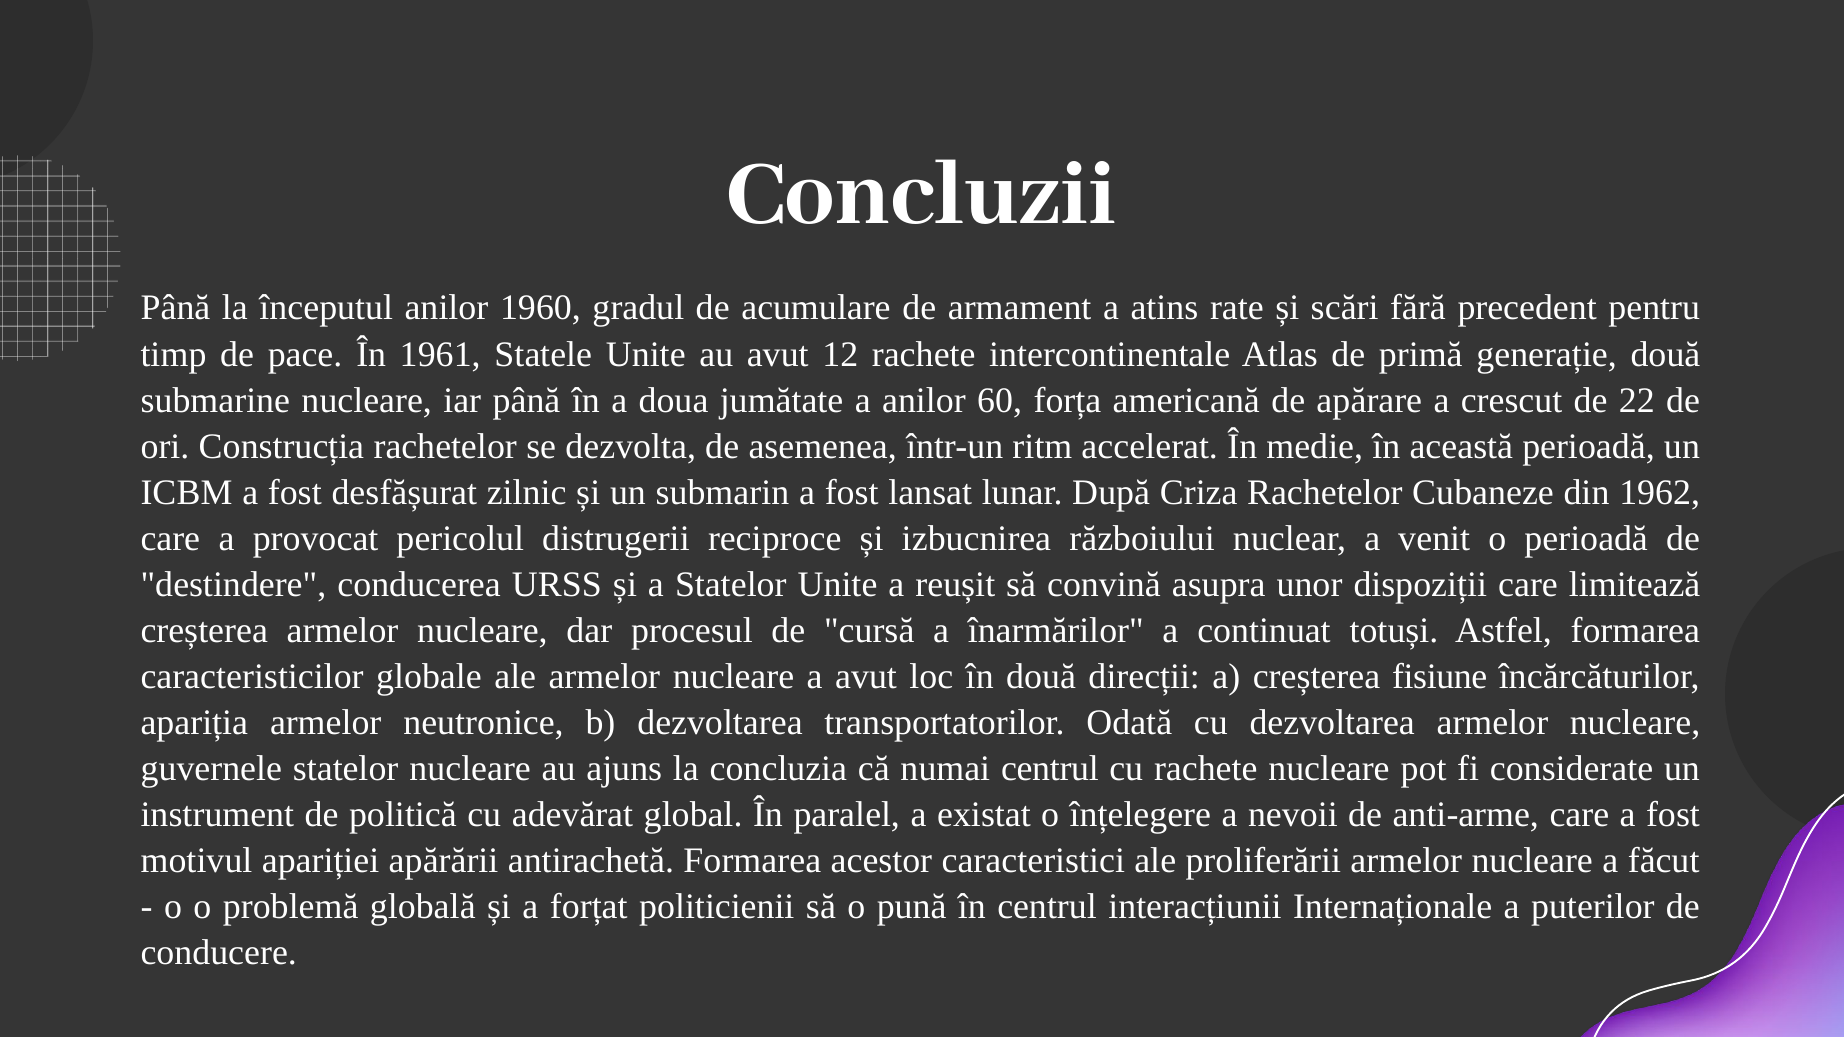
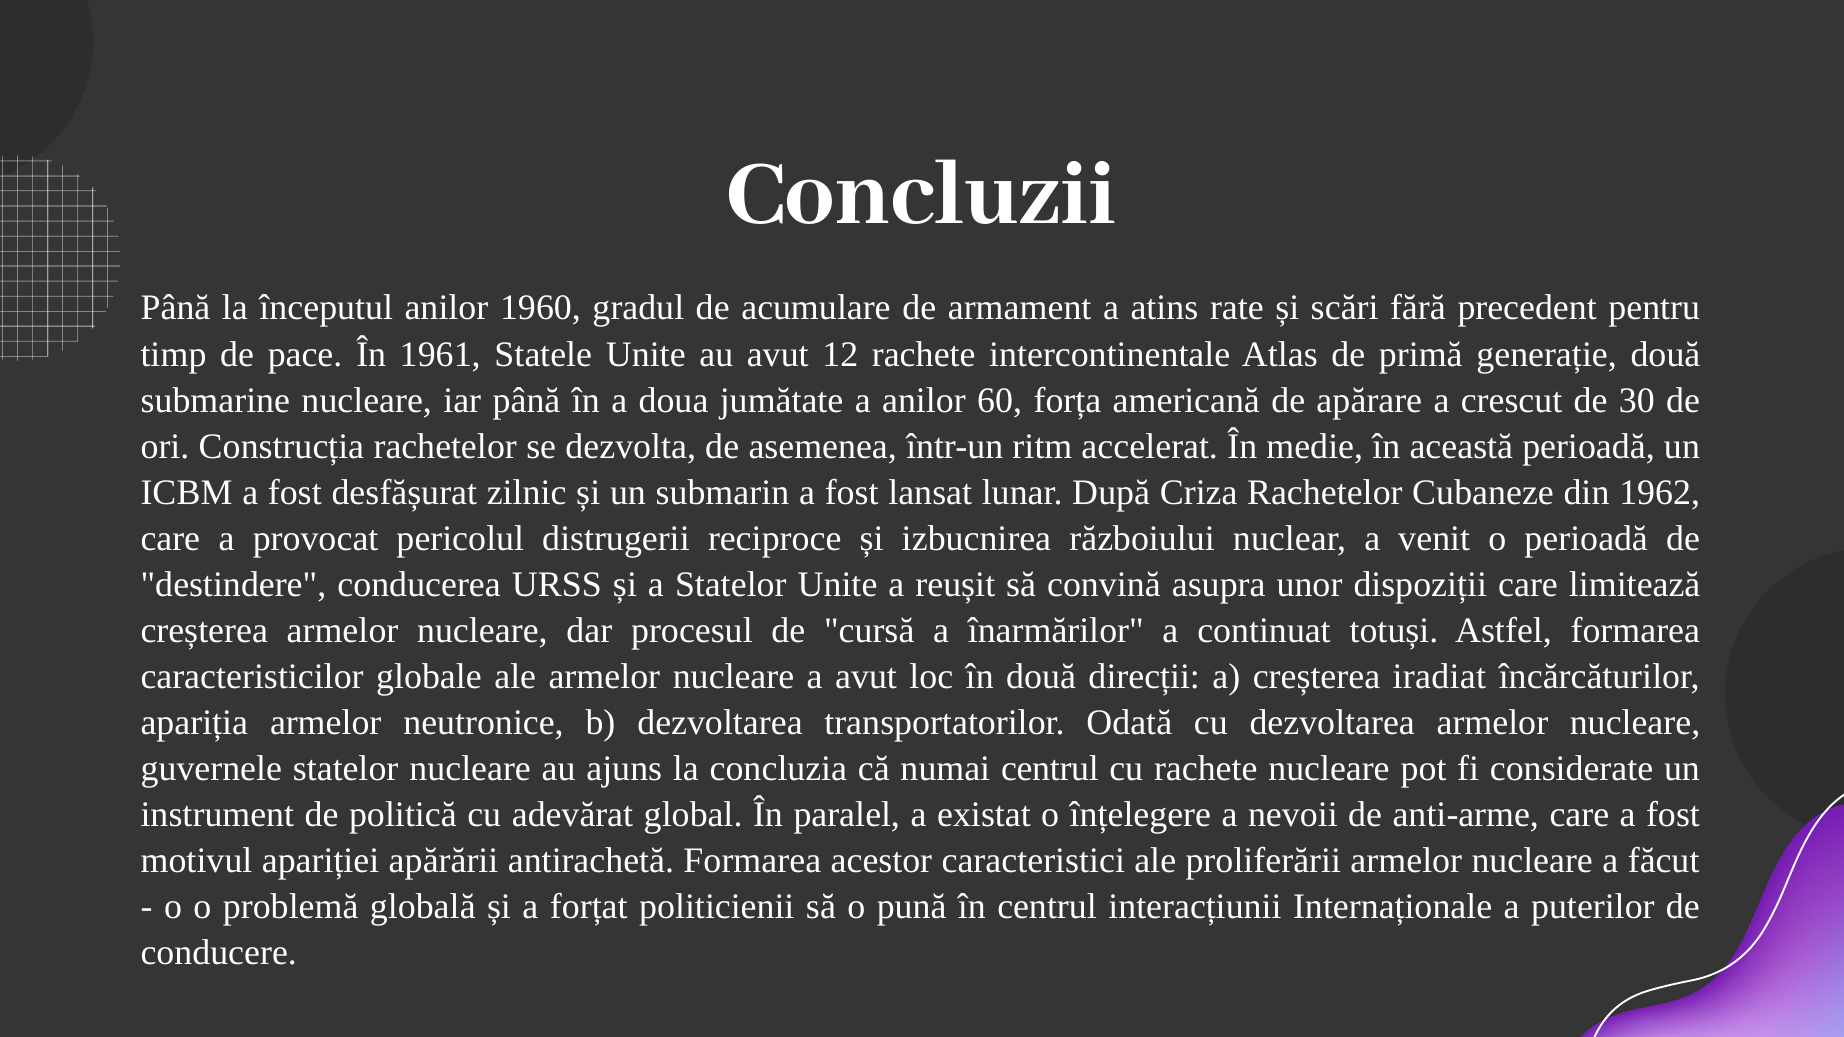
22: 22 -> 30
fisiune: fisiune -> iradiat
